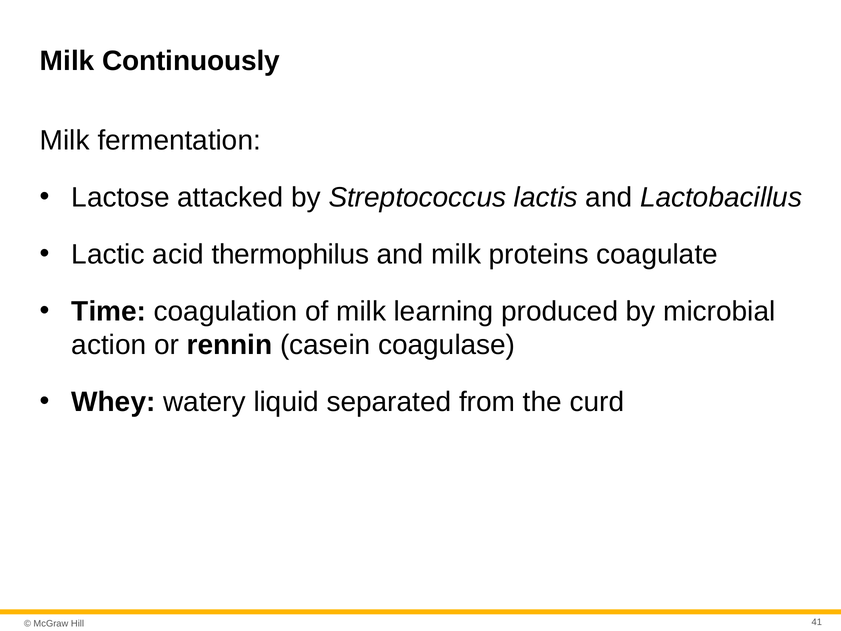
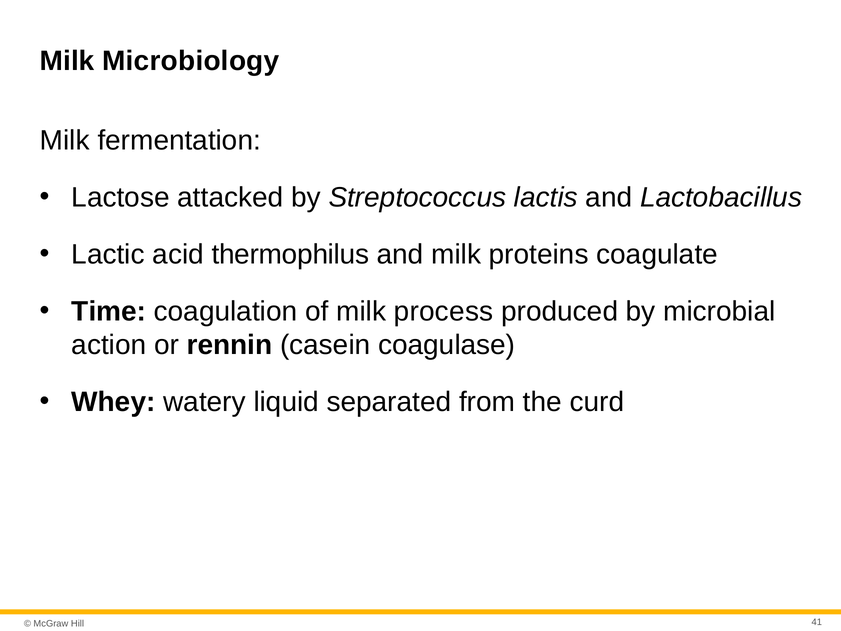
Continuously: Continuously -> Microbiology
learning: learning -> process
